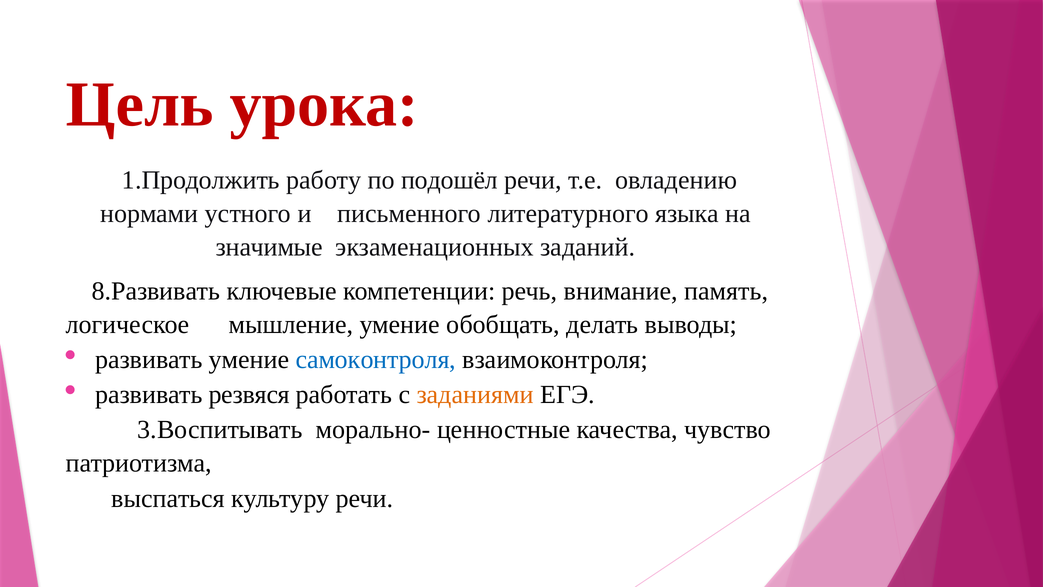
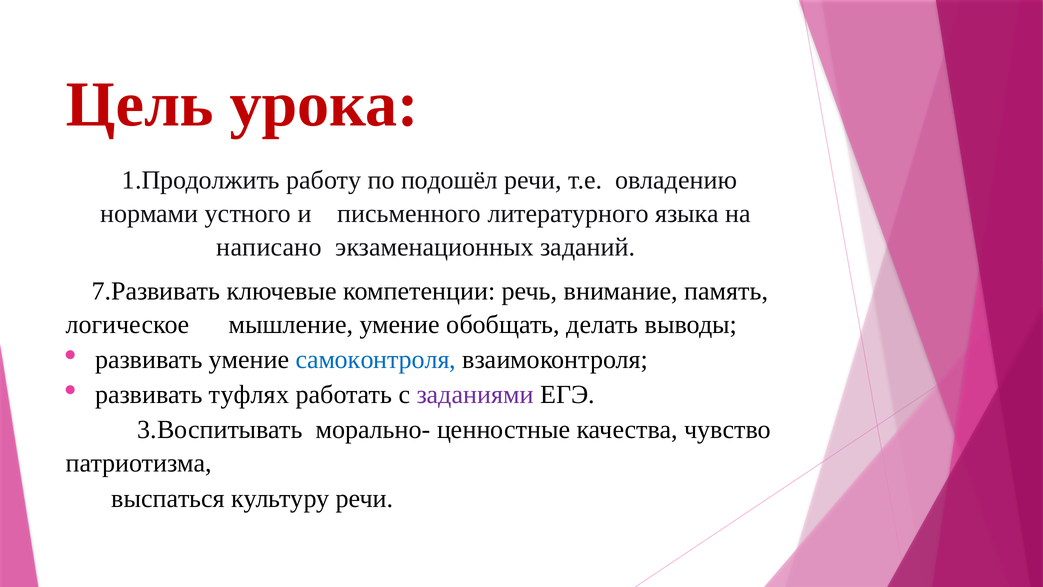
значимые: значимые -> написано
8.Развивать: 8.Развивать -> 7.Развивать
резвяся: резвяся -> туфлях
заданиями colour: orange -> purple
